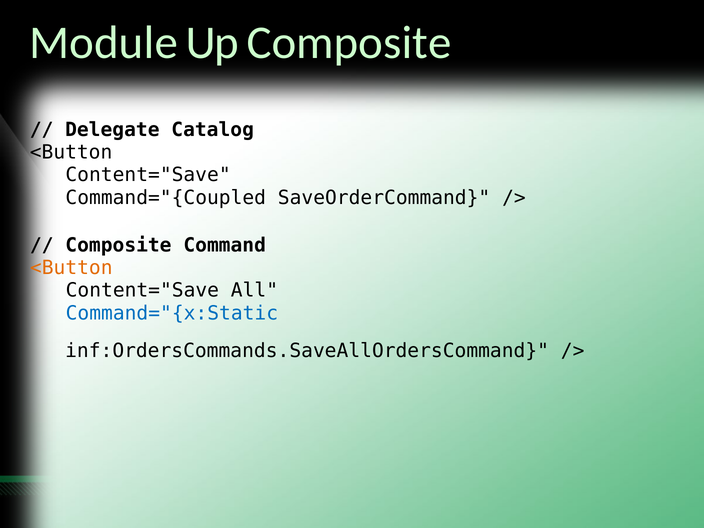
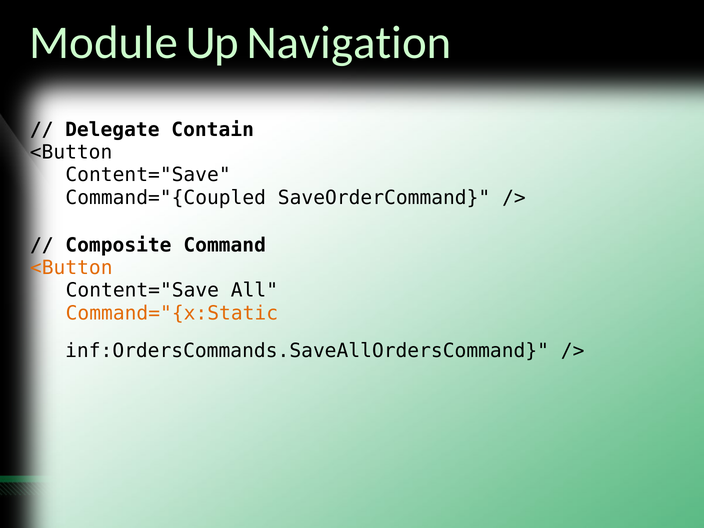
Up Composite: Composite -> Navigation
Catalog: Catalog -> Contain
Command="{x:Static colour: blue -> orange
